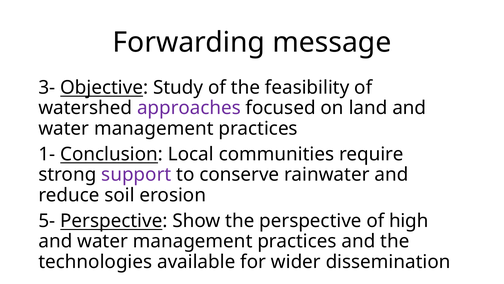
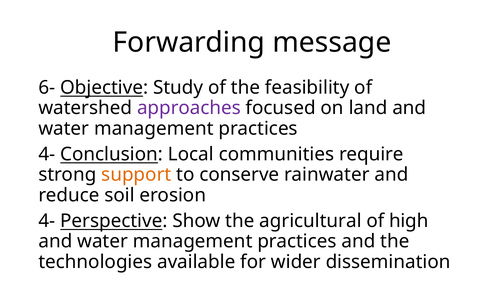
3-: 3- -> 6-
1- at (47, 154): 1- -> 4-
support colour: purple -> orange
5- at (47, 220): 5- -> 4-
the perspective: perspective -> agricultural
